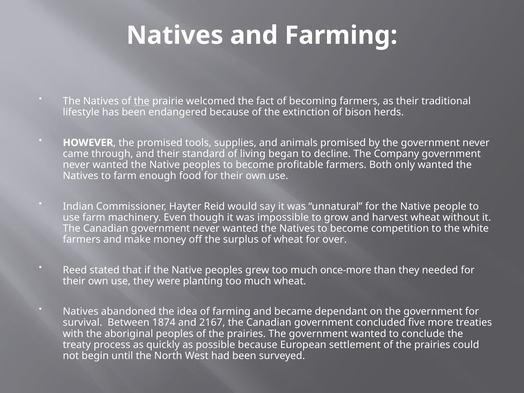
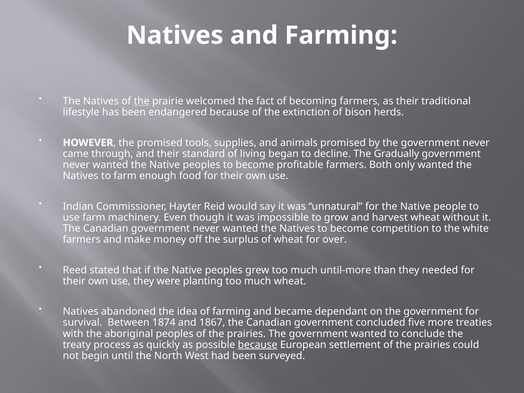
Company: Company -> Gradually
once-more: once-more -> until-more
2167: 2167 -> 1867
because at (258, 345) underline: none -> present
